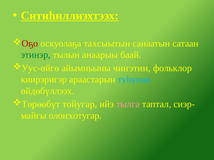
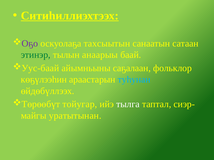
Оҕо colour: red -> purple
Уус-өйгө: Уус-өйгө -> Уус-баай
чиҥэтии: чиҥэтии -> саҕалаан
киирэригэр: киирэригэр -> көҕүлээһин
тылга colour: pink -> white
олоҥхотугар: олоҥхотугар -> уратытынан
